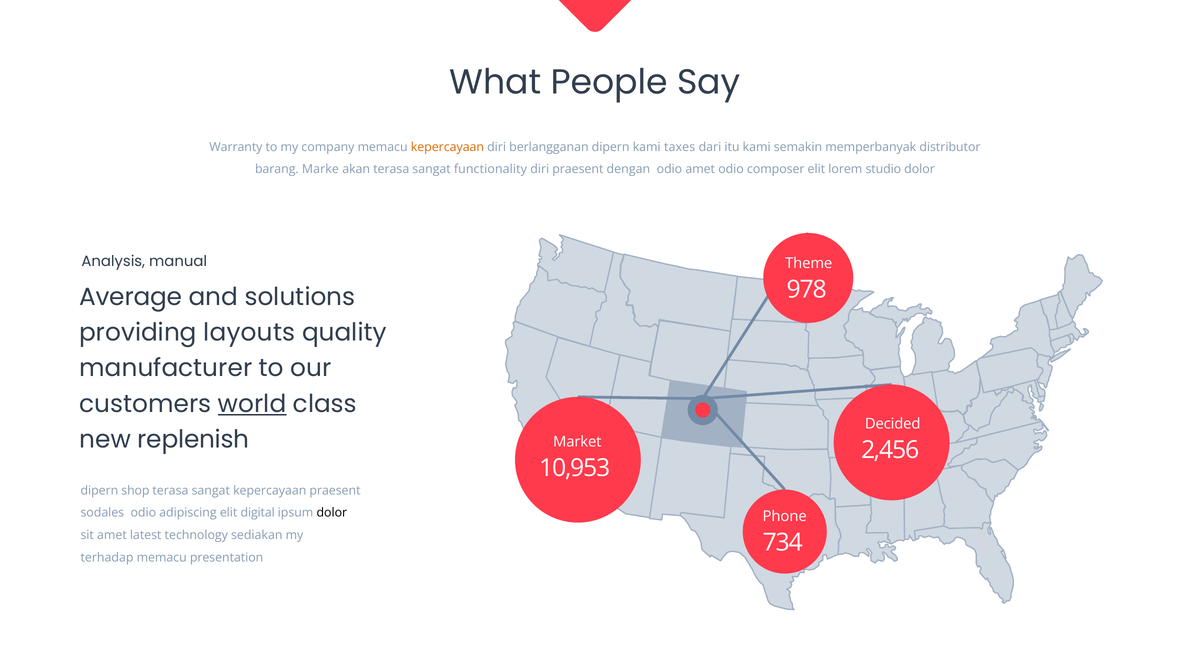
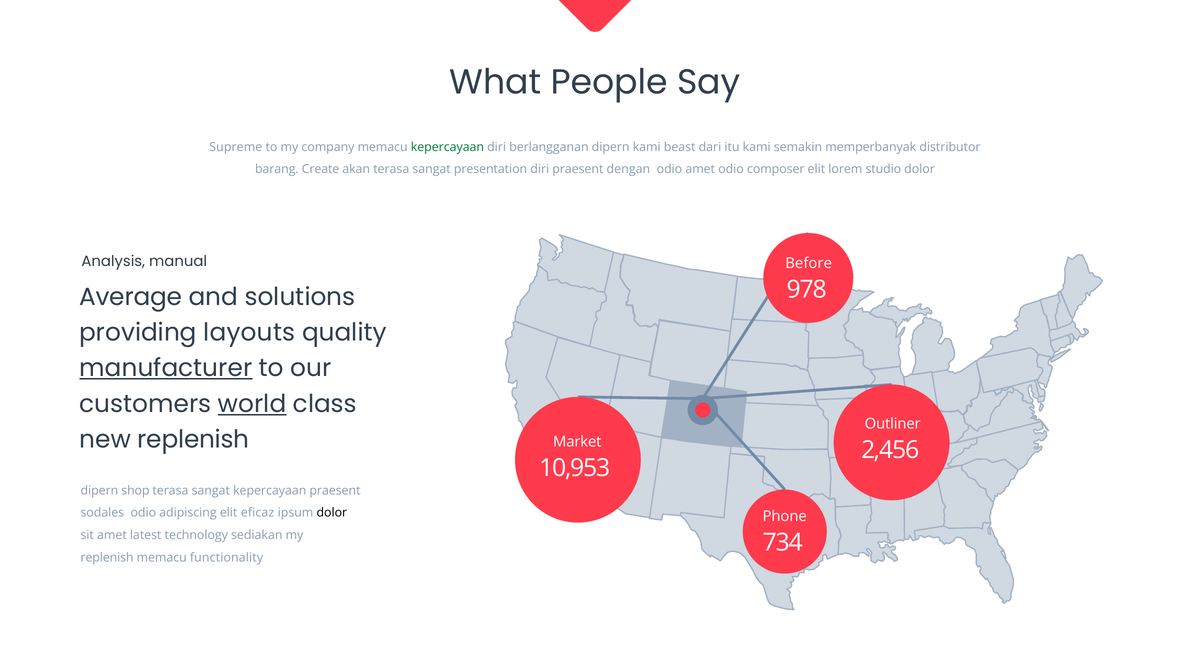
Warranty: Warranty -> Supreme
kepercayaan at (447, 147) colour: orange -> green
taxes: taxes -> beast
Marke: Marke -> Create
functionality: functionality -> presentation
Theme: Theme -> Before
manufacturer underline: none -> present
Decided: Decided -> Outliner
digital: digital -> eficaz
terhadap at (107, 558): terhadap -> replenish
presentation: presentation -> functionality
